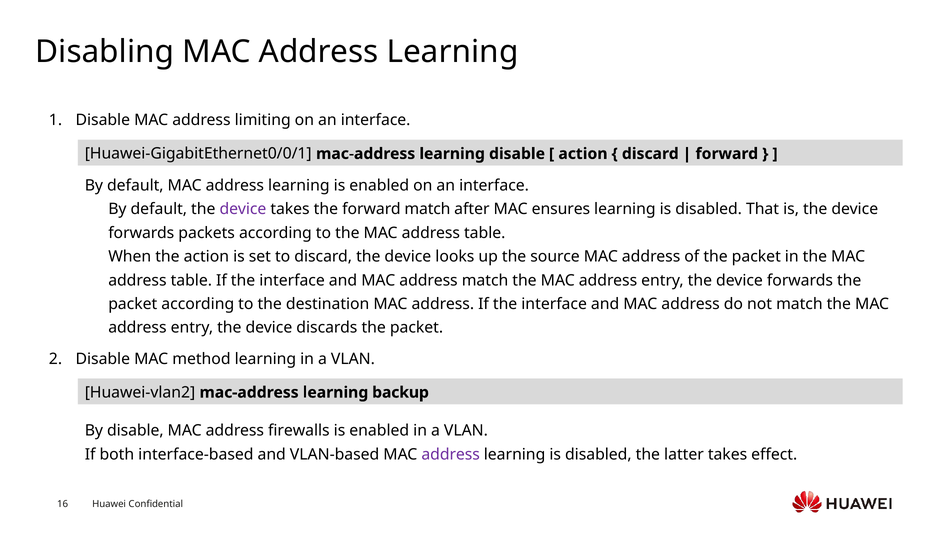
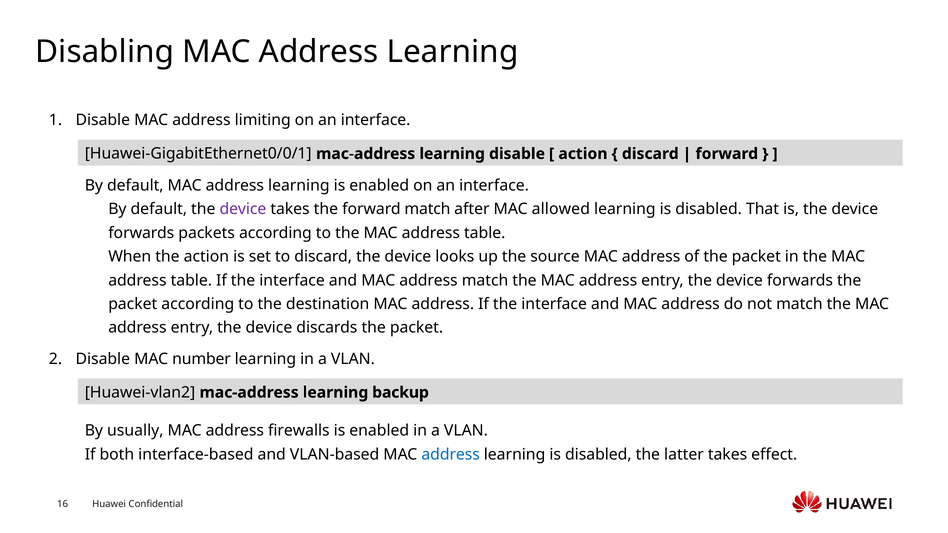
ensures: ensures -> allowed
method: method -> number
By disable: disable -> usually
address at (451, 455) colour: purple -> blue
